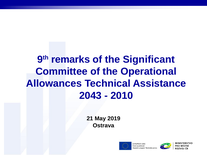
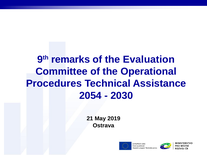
Significant: Significant -> Evaluation
Allowances: Allowances -> Procedures
2043: 2043 -> 2054
2010: 2010 -> 2030
